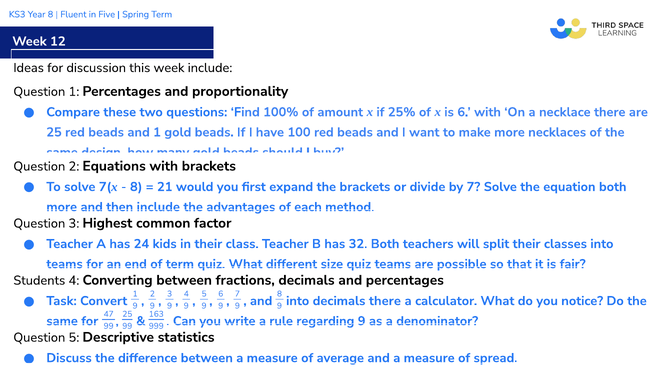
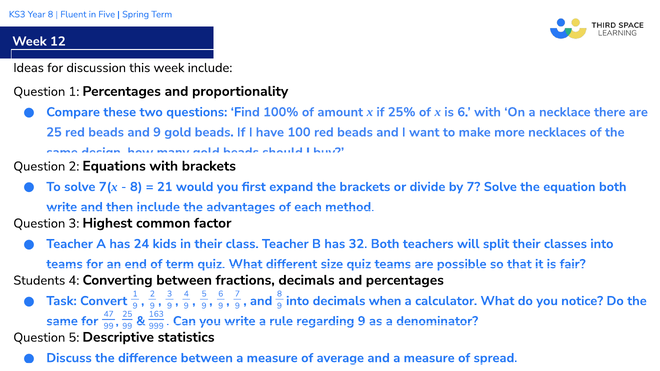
and 1: 1 -> 9
more at (62, 207): more -> write
decimals there: there -> when
